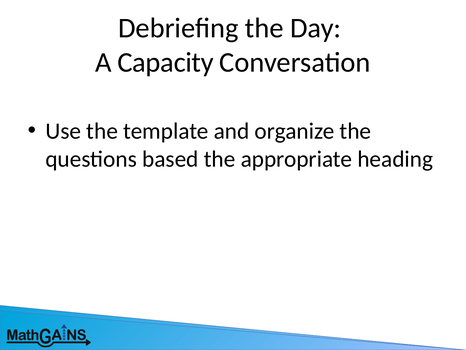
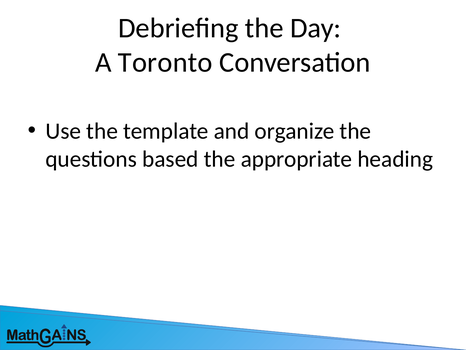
Capacity: Capacity -> Toronto
